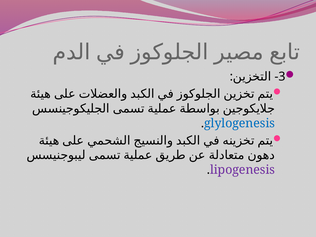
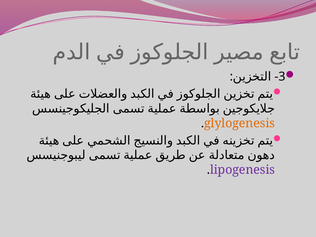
glylogenesis colour: blue -> orange
